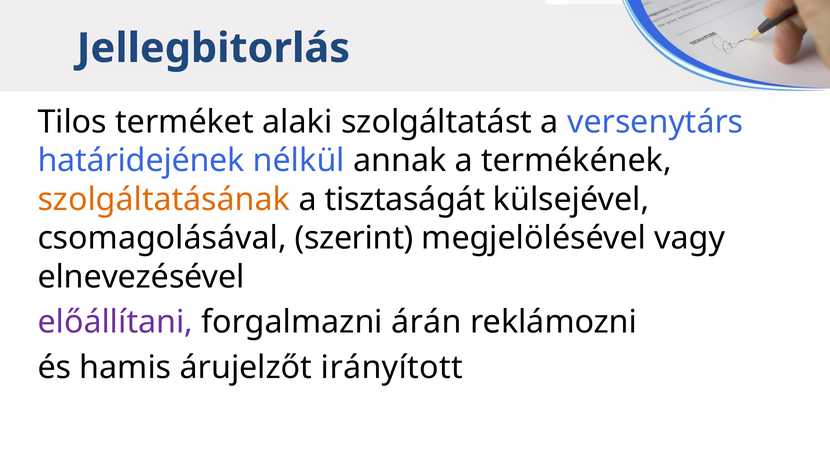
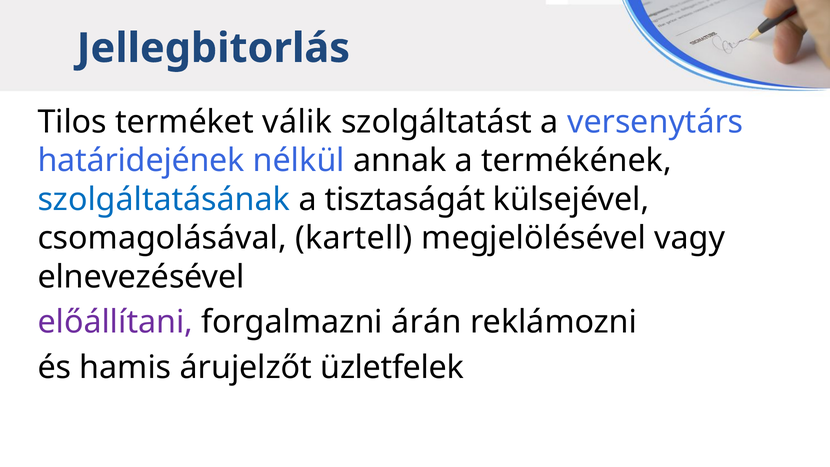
alaki: alaki -> válik
szolgáltatásának colour: orange -> blue
szerint: szerint -> kartell
irányított: irányított -> üzletfelek
